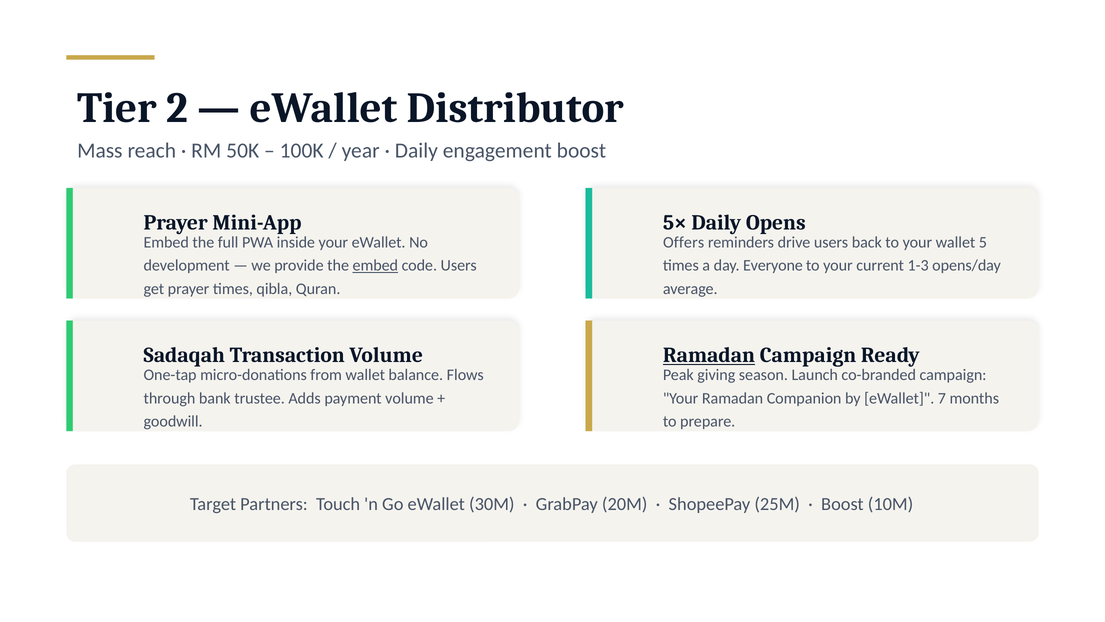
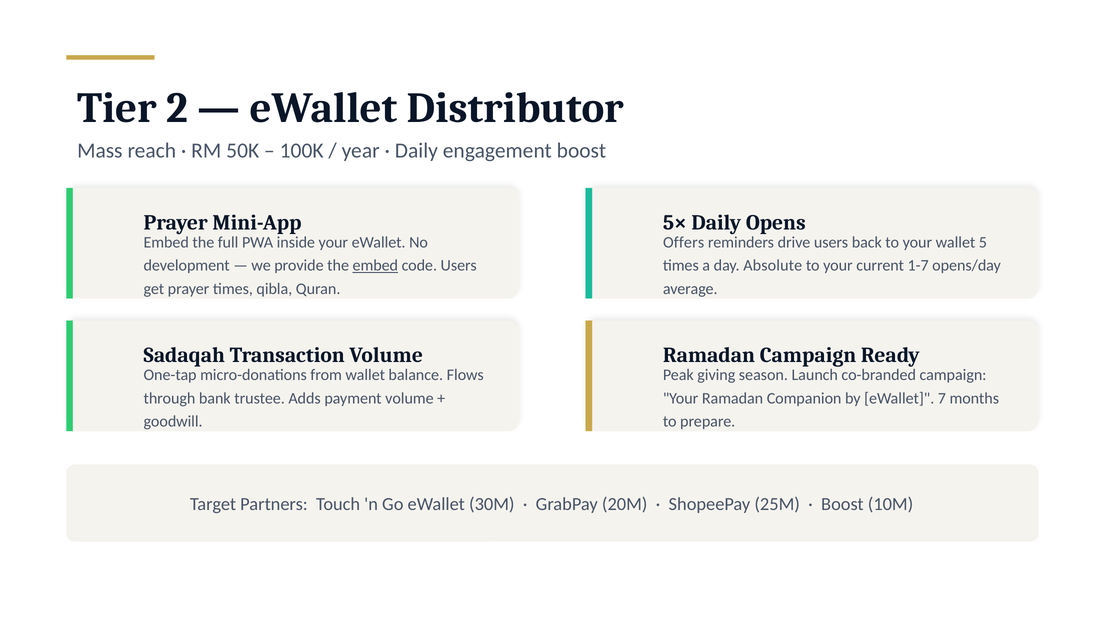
Everyone: Everyone -> Absolute
1-3: 1-3 -> 1-7
Ramadan at (709, 355) underline: present -> none
